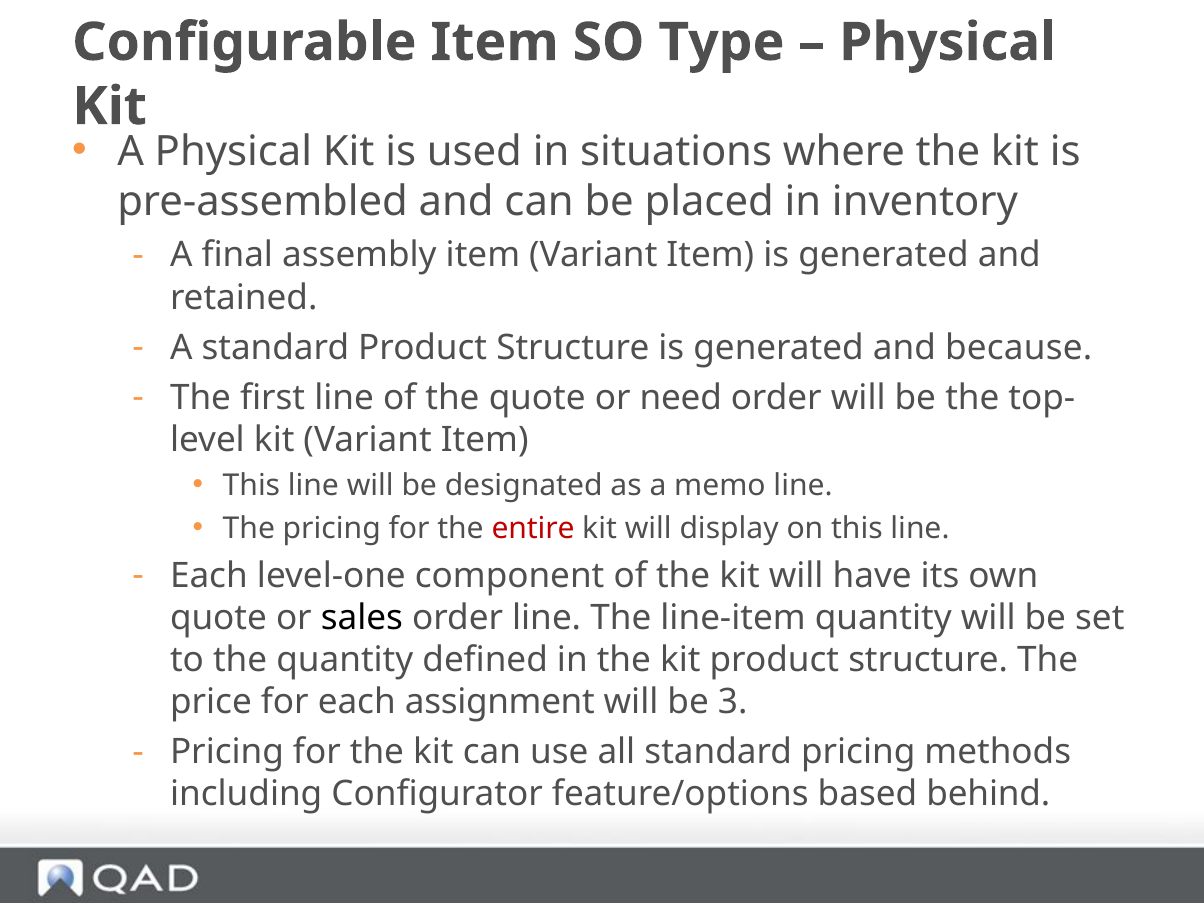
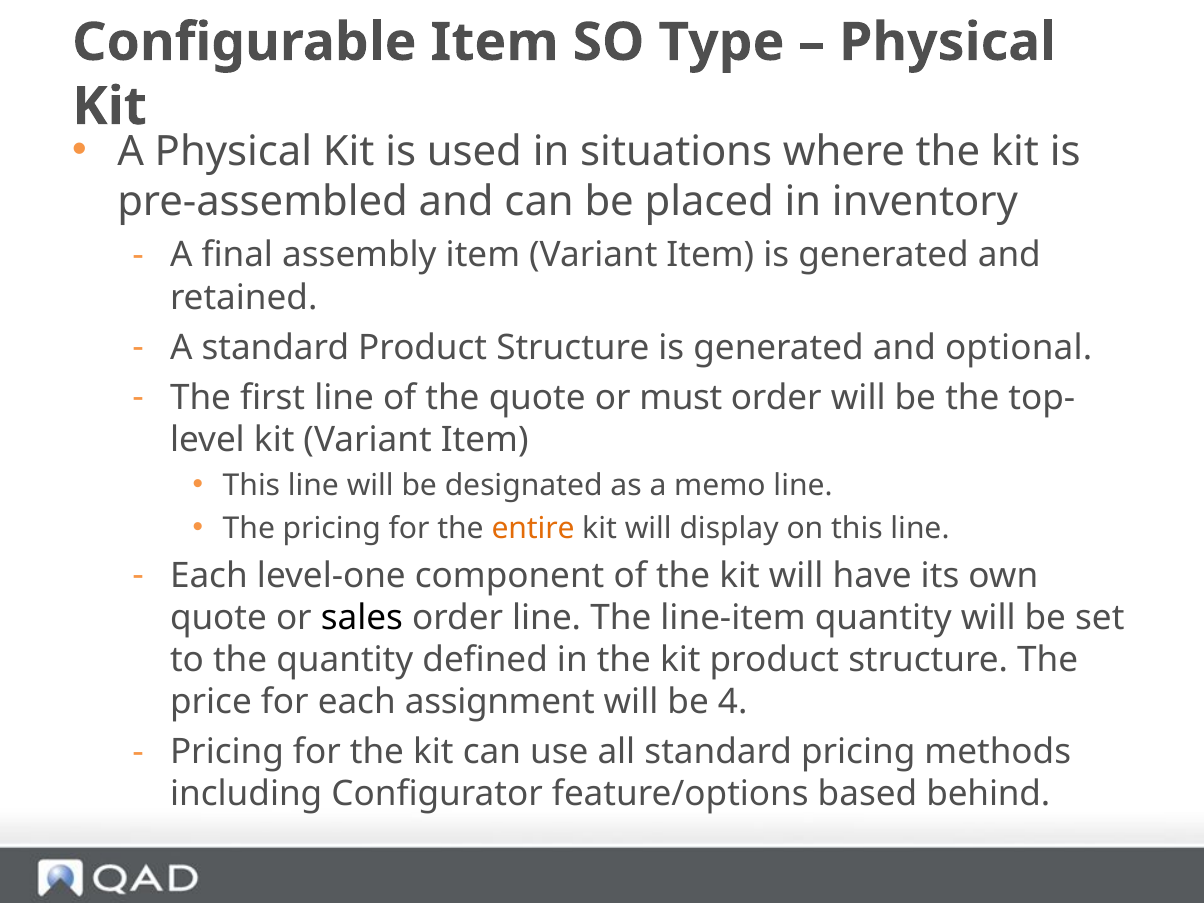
because: because -> optional
need: need -> must
entire colour: red -> orange
3: 3 -> 4
